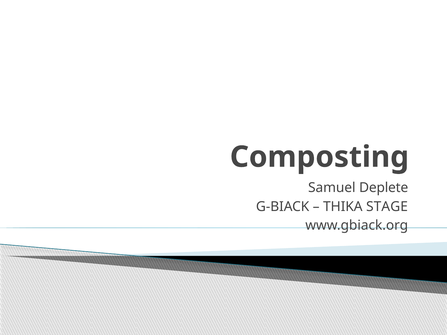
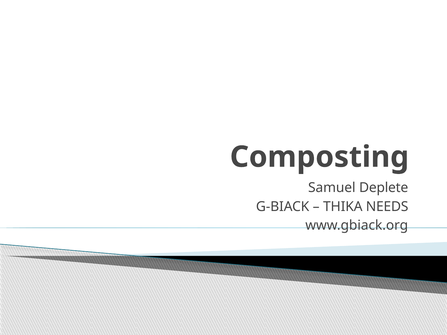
STAGE: STAGE -> NEEDS
